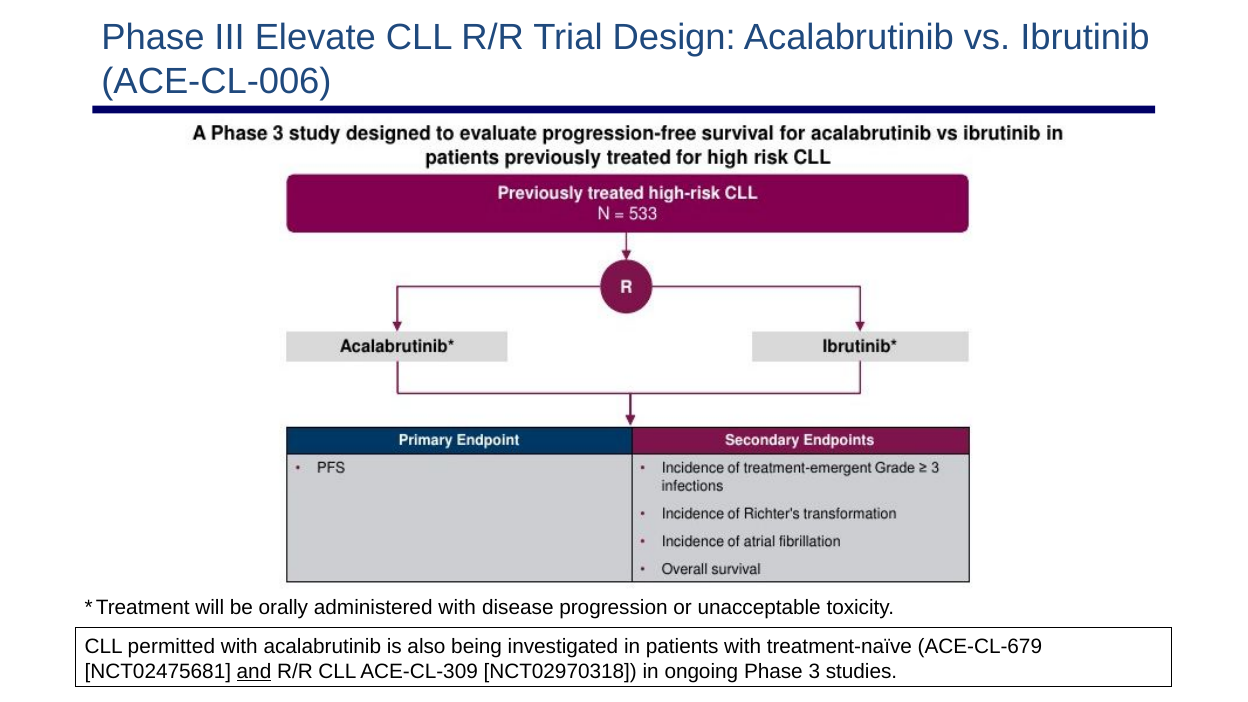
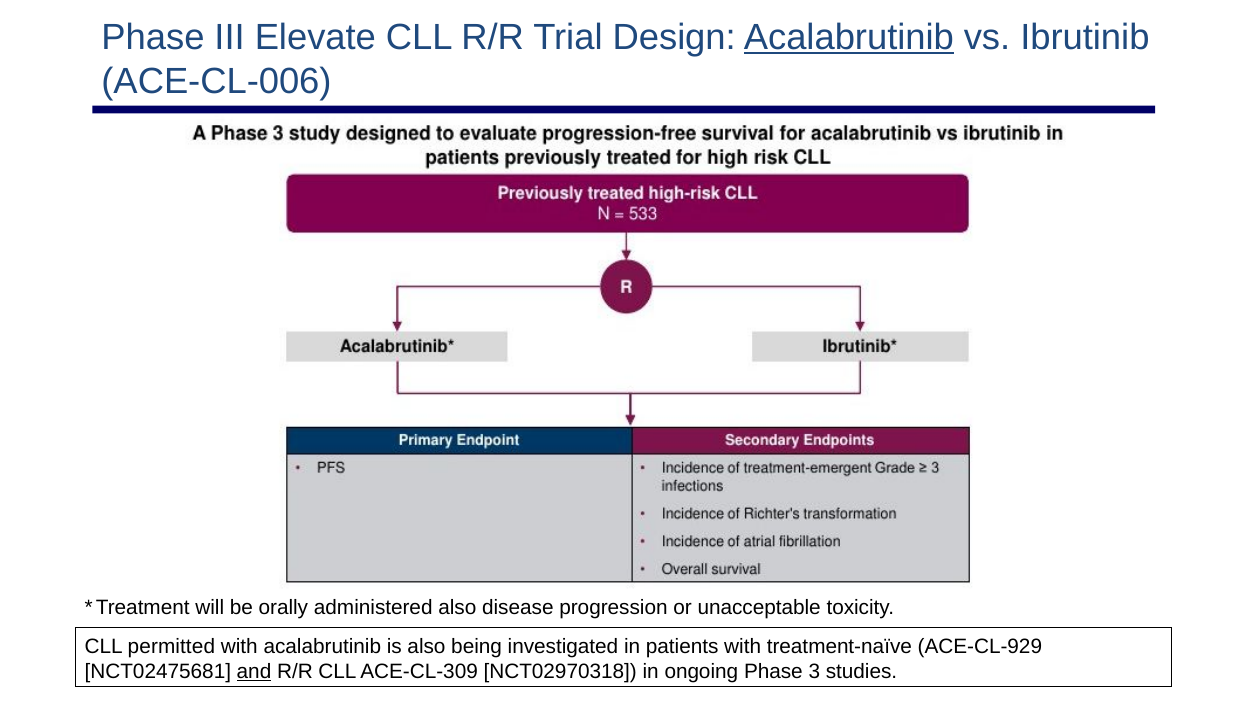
Acalabrutinib at (849, 38) underline: none -> present
administered with: with -> also
ACE‐CL‐679: ACE‐CL‐679 -> ACE‐CL‐929
